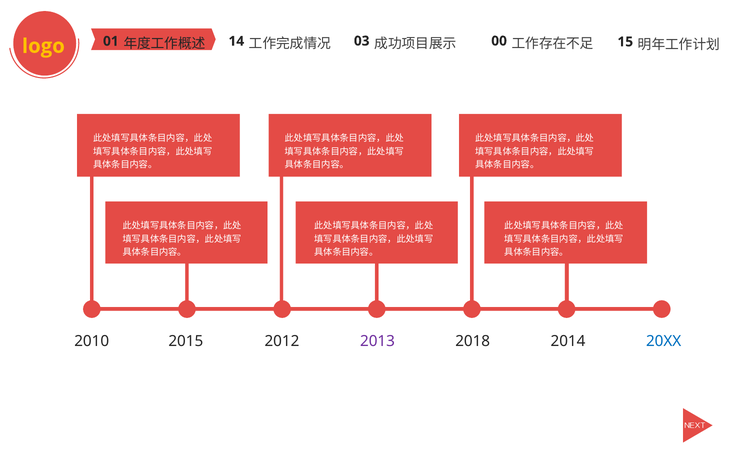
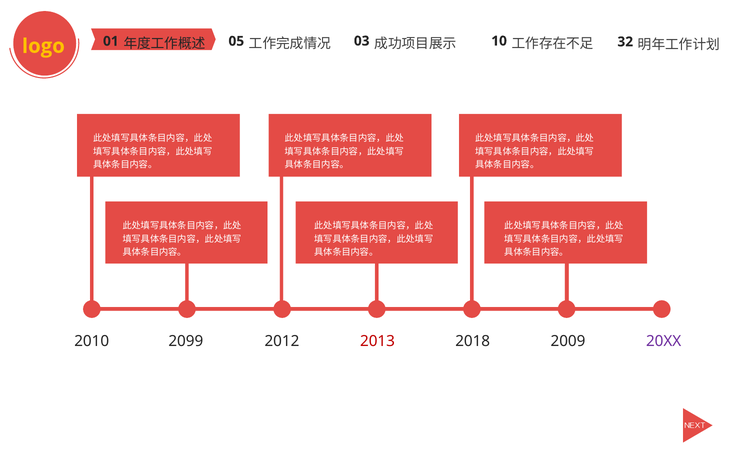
14: 14 -> 05
00: 00 -> 10
15: 15 -> 32
2015: 2015 -> 2099
2013 colour: purple -> red
2014: 2014 -> 2009
20XX colour: blue -> purple
